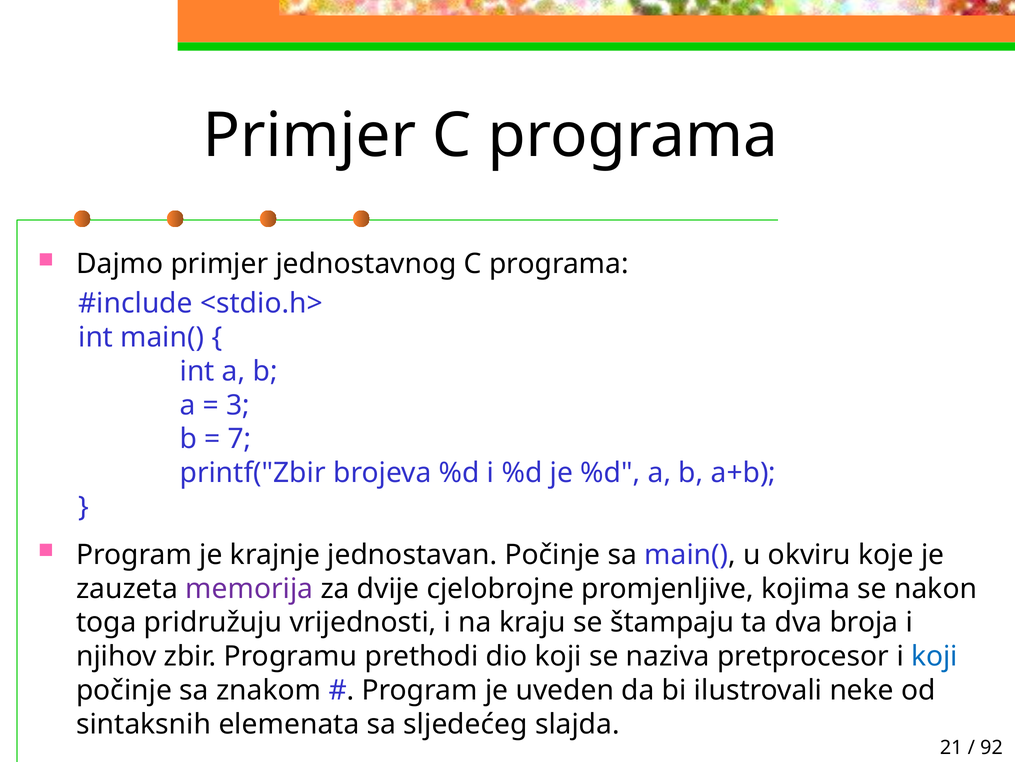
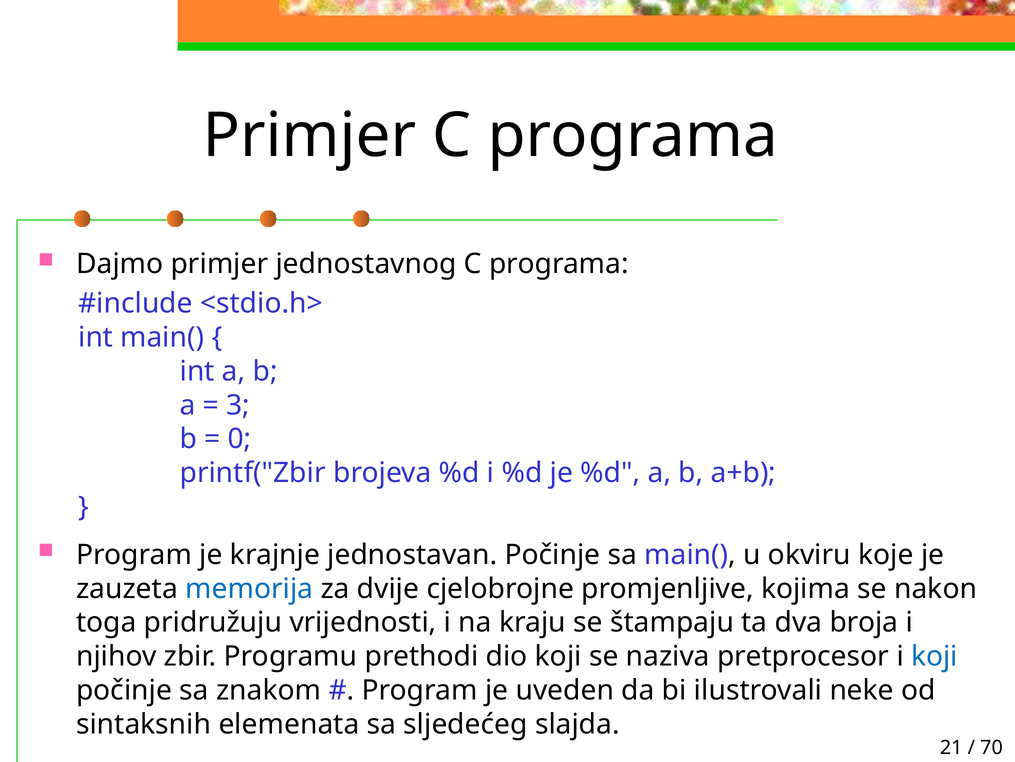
7: 7 -> 0
memorija colour: purple -> blue
92: 92 -> 70
